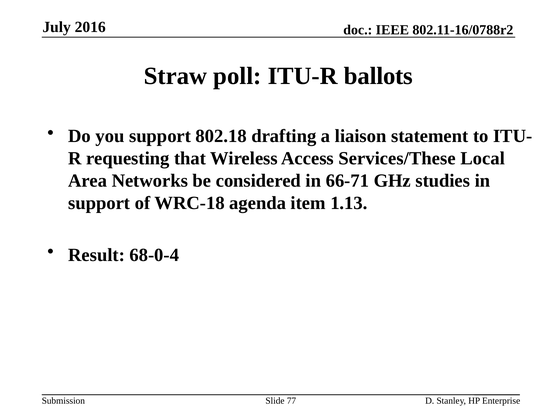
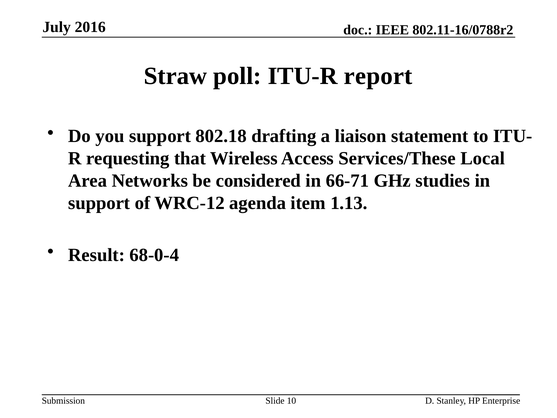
ballots: ballots -> report
WRC-18: WRC-18 -> WRC-12
77: 77 -> 10
